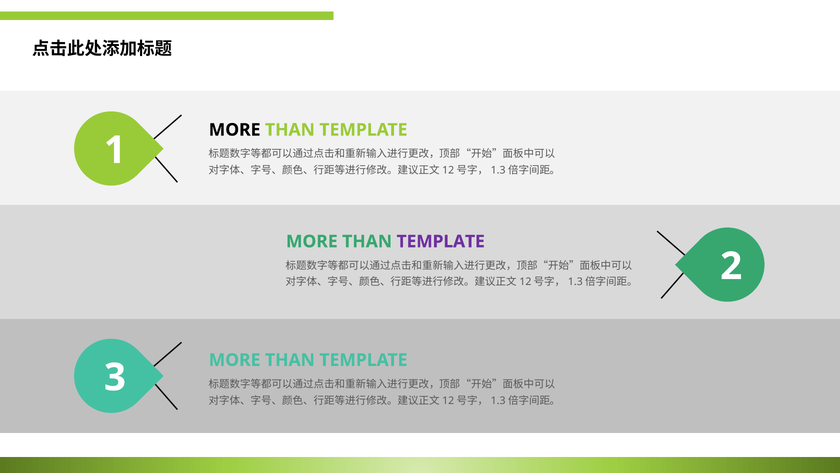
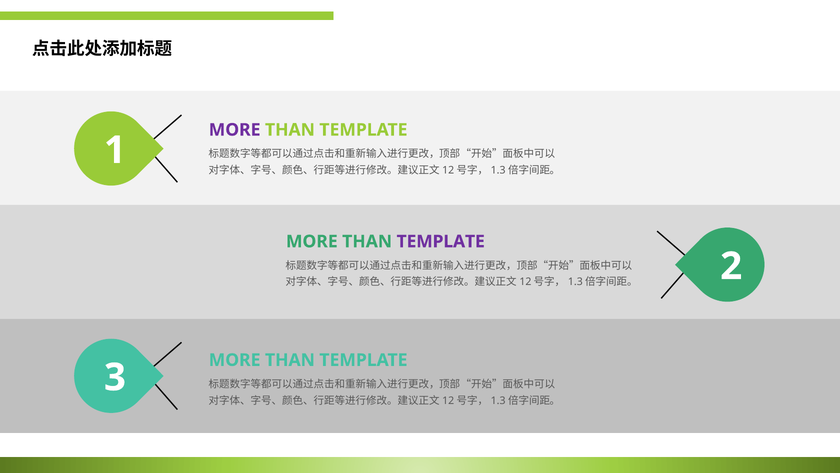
MORE at (235, 130) colour: black -> purple
